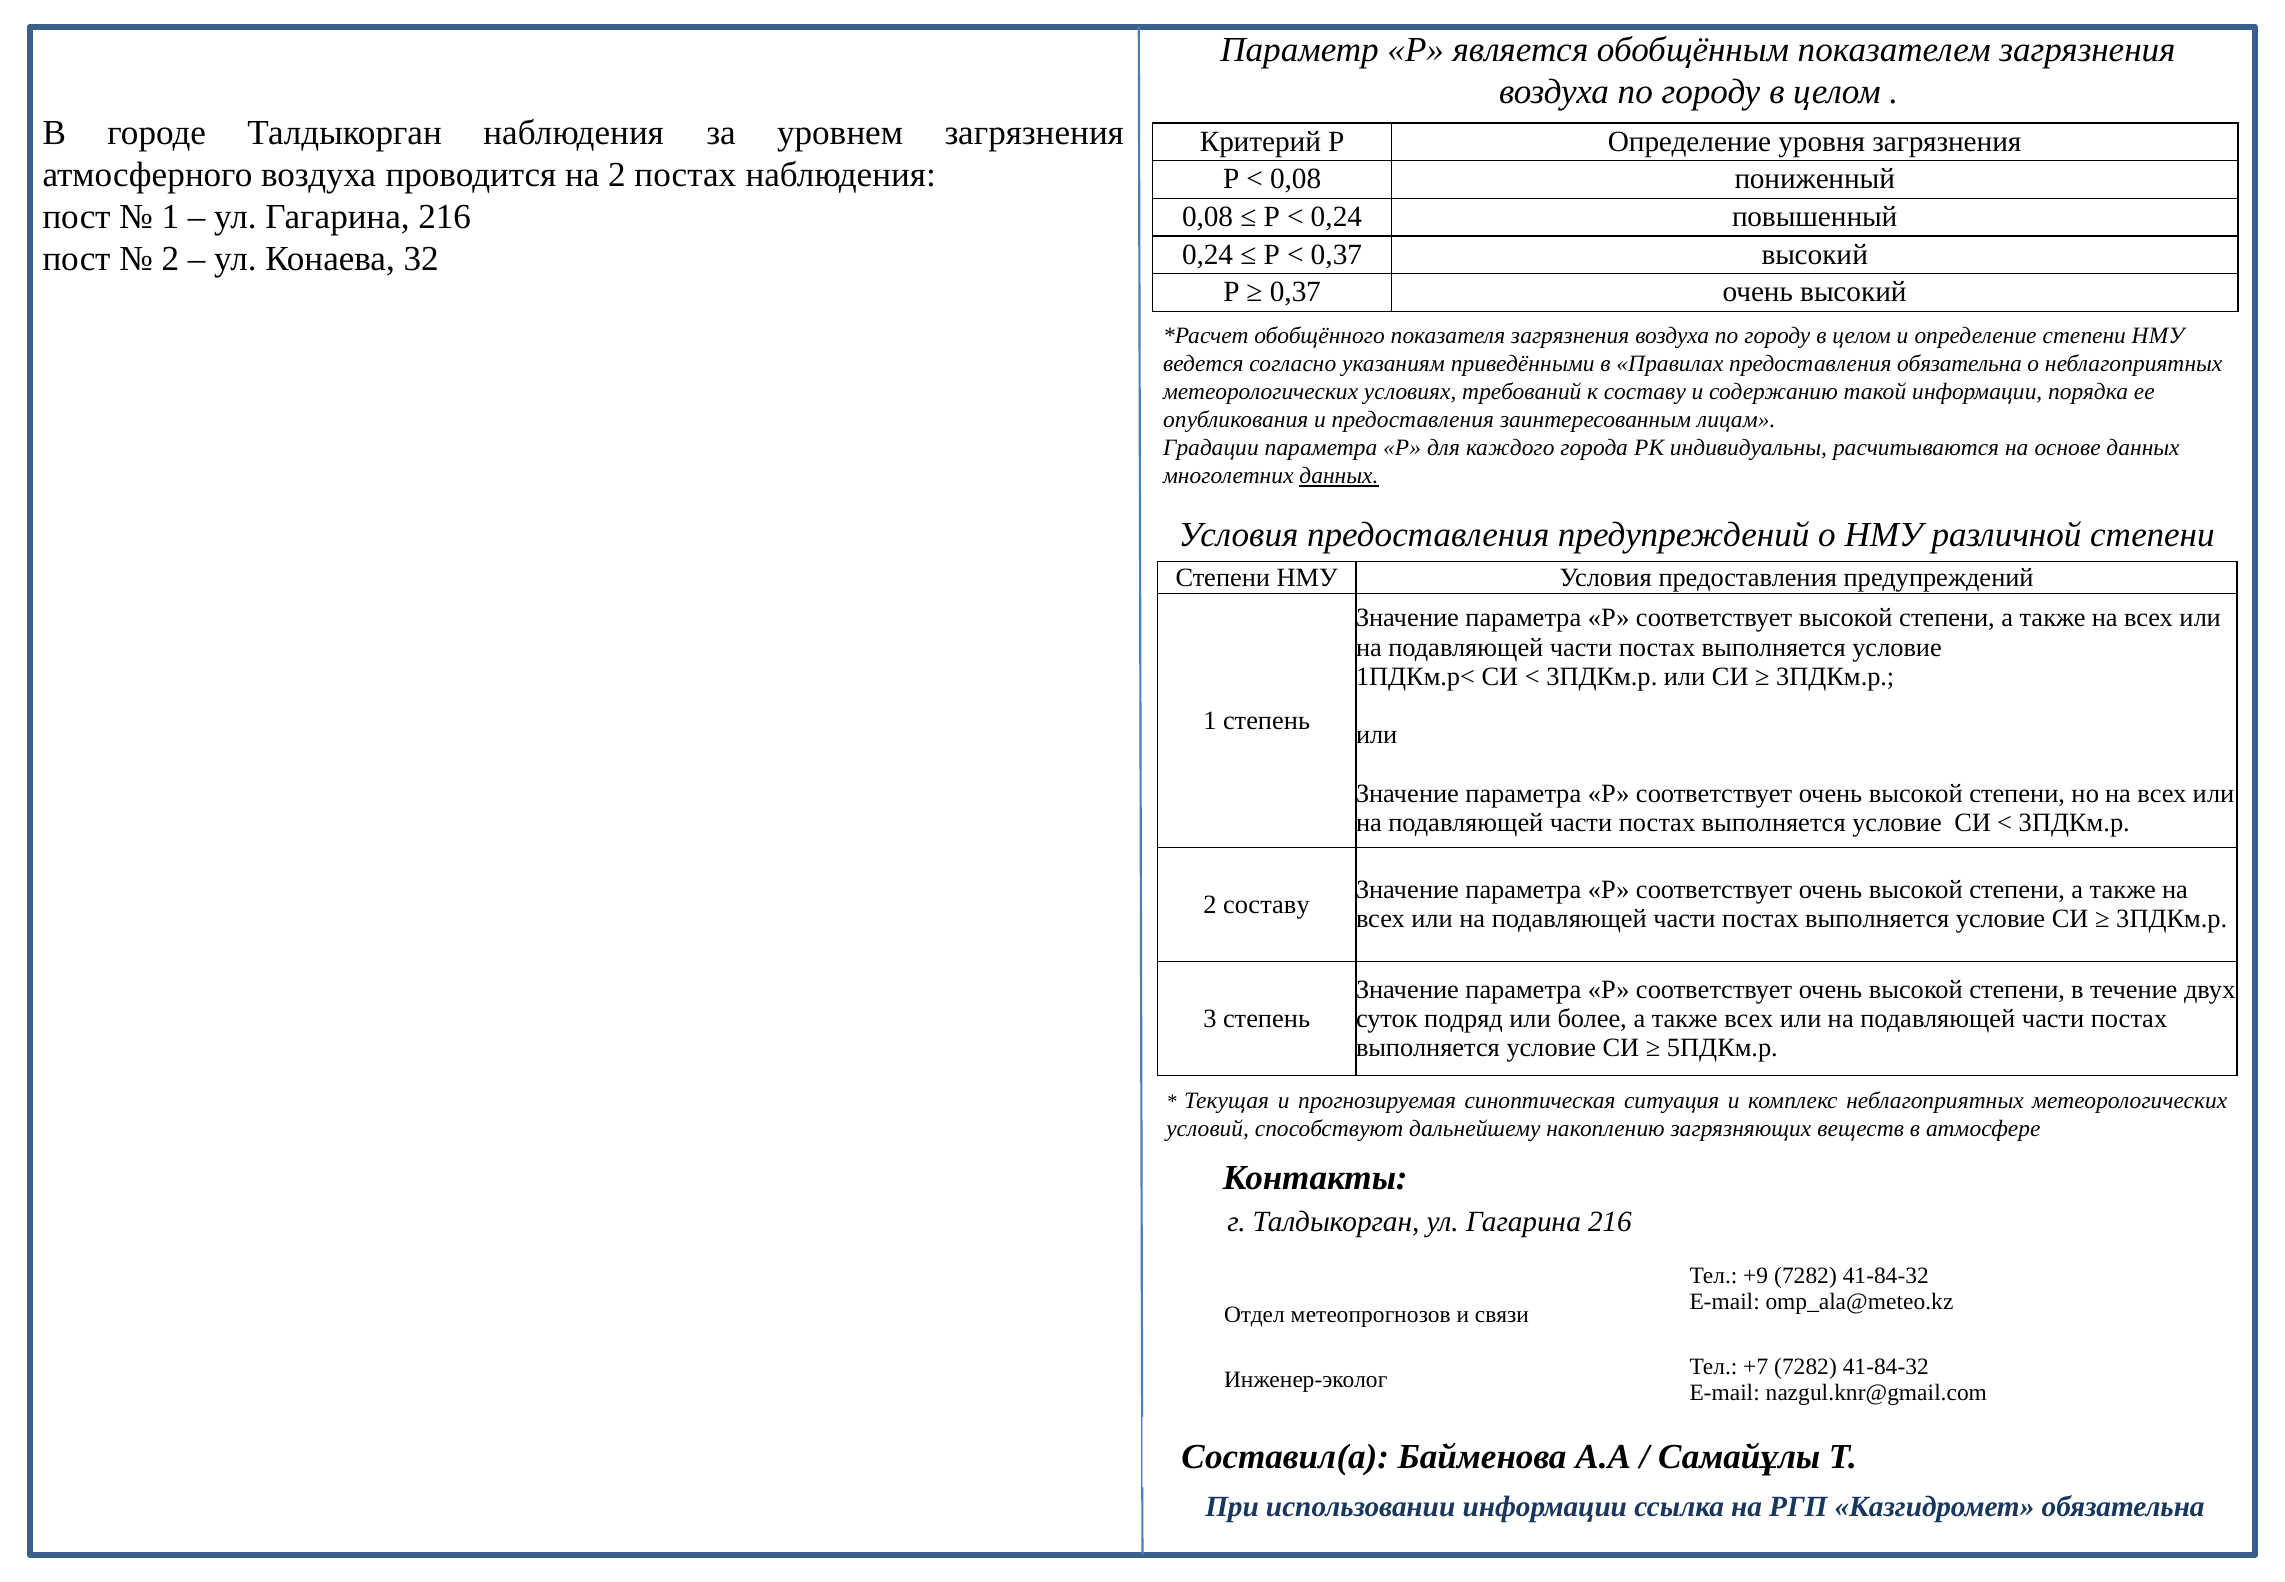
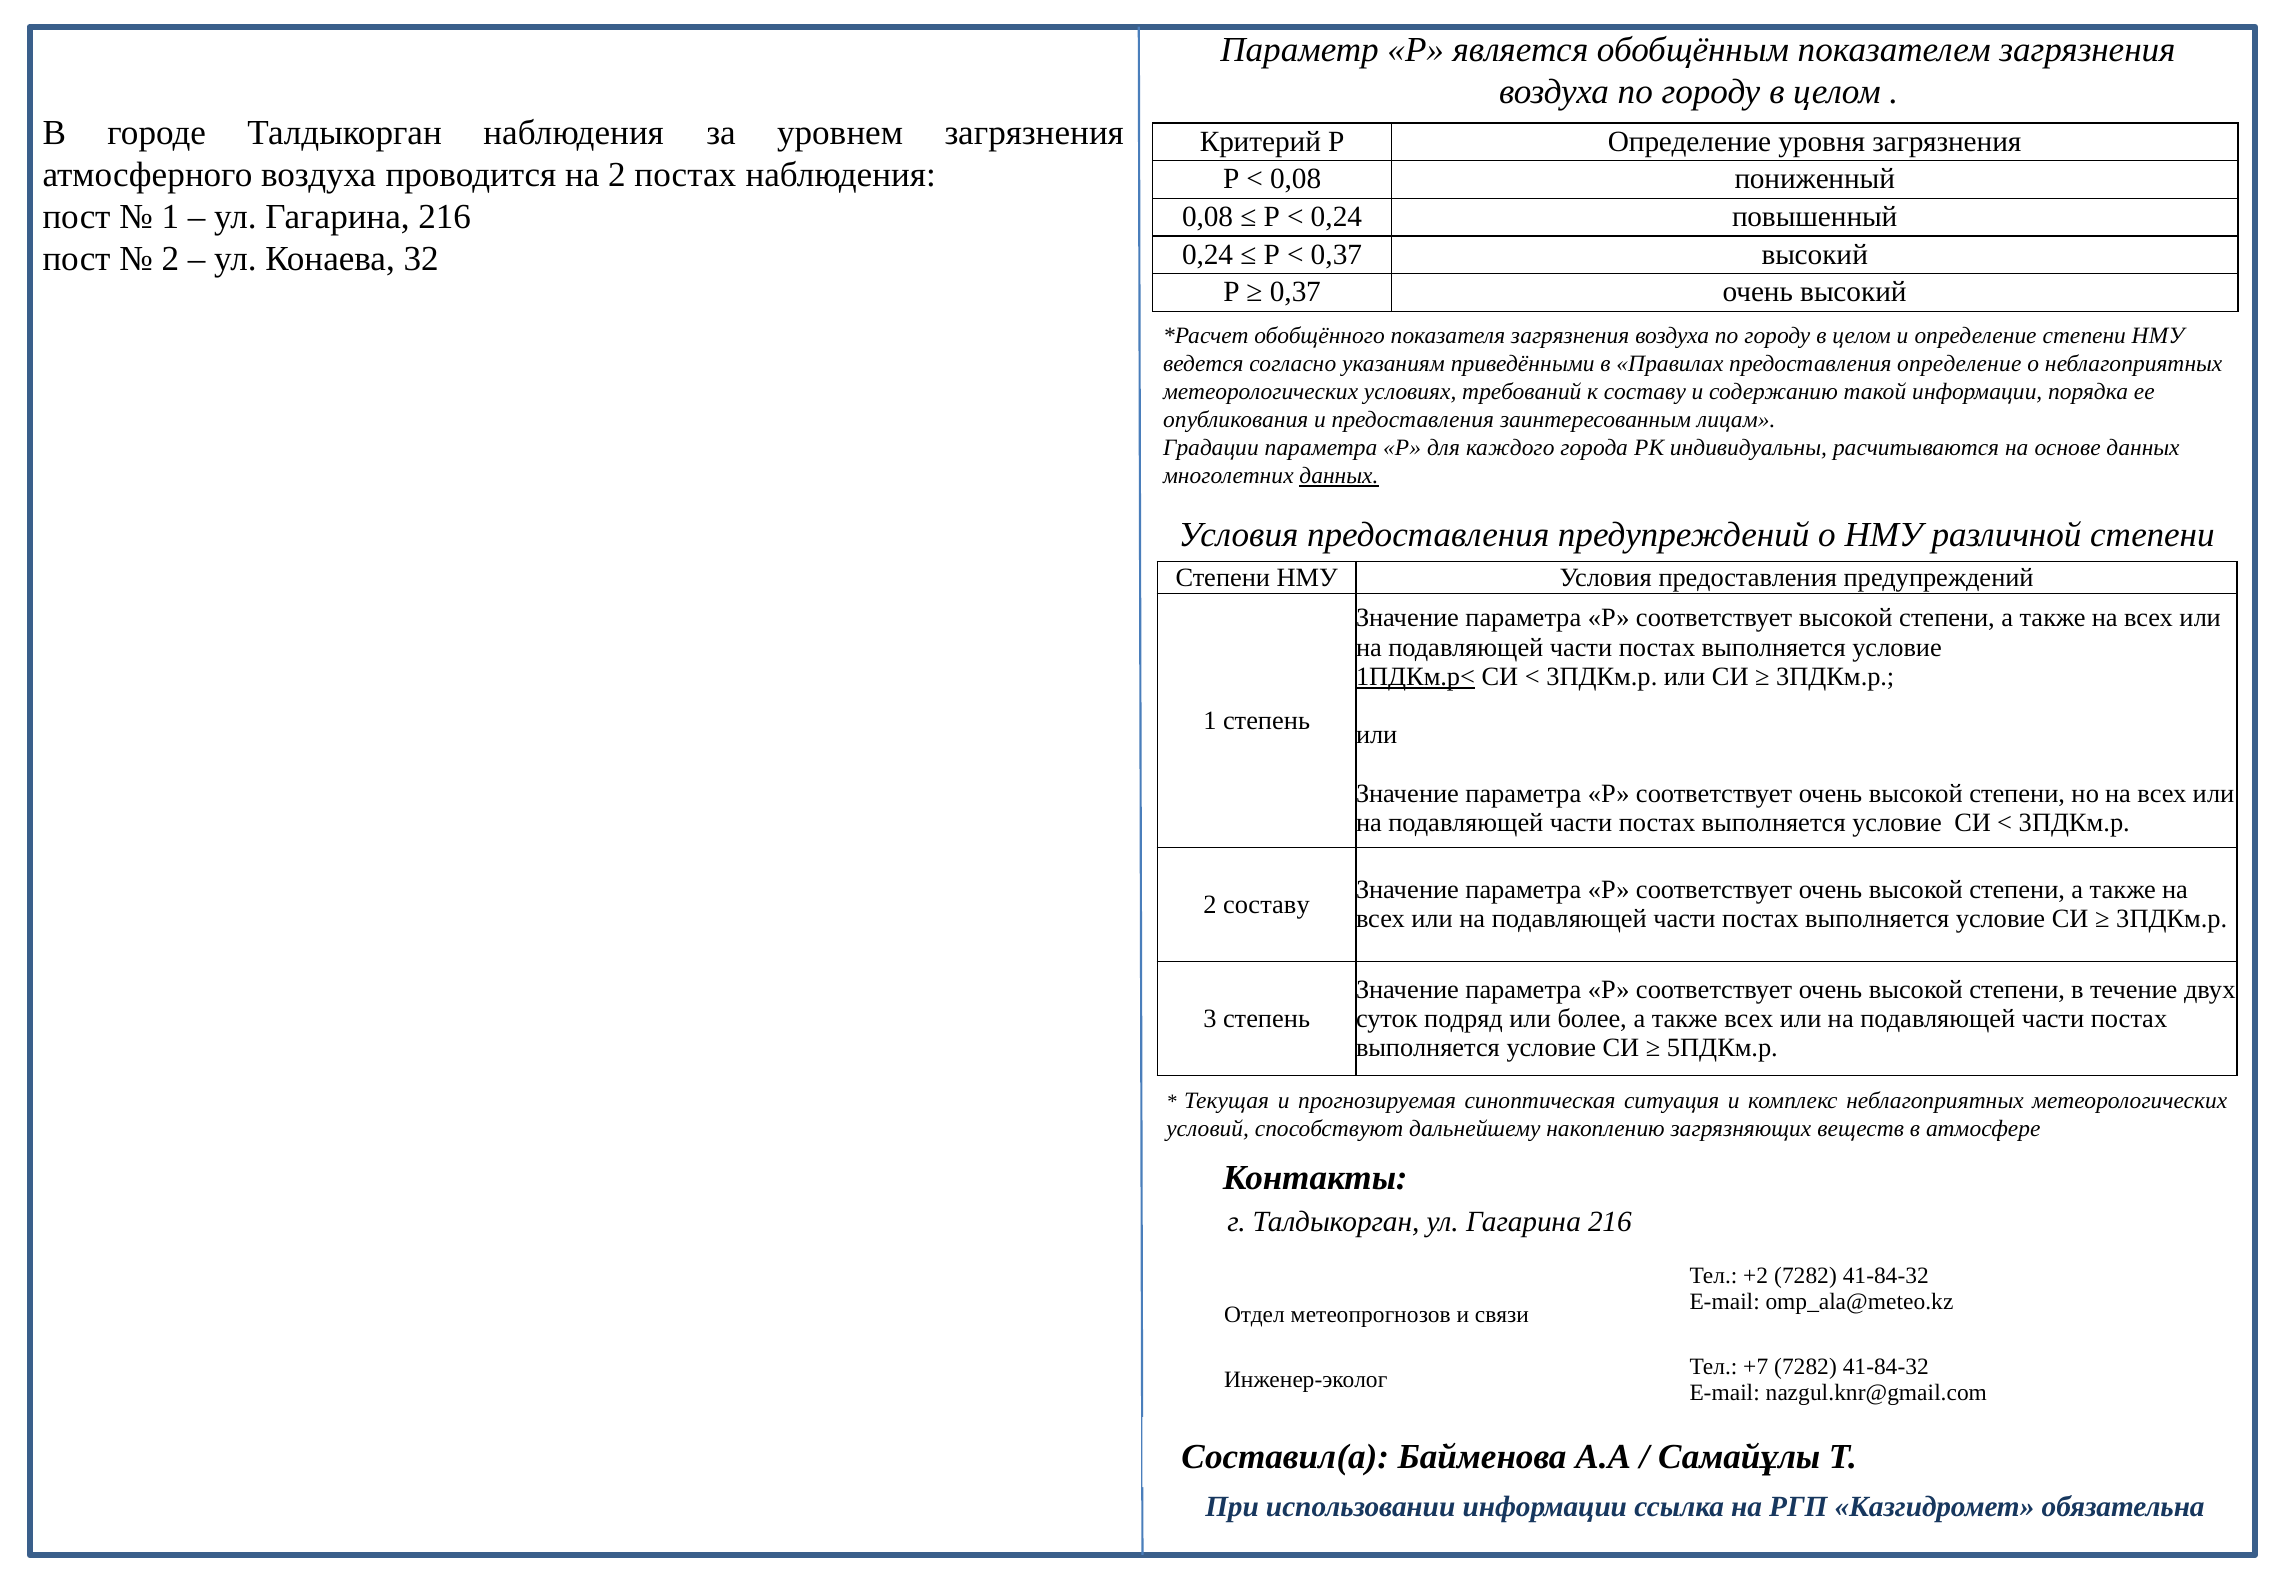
предоставления обязательна: обязательна -> определение
1ПДКм.р< underline: none -> present
+9: +9 -> +2
